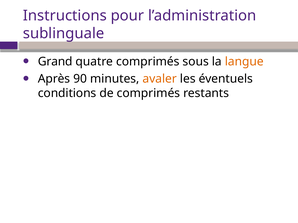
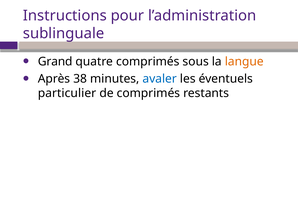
90: 90 -> 38
avaler colour: orange -> blue
conditions: conditions -> particulier
